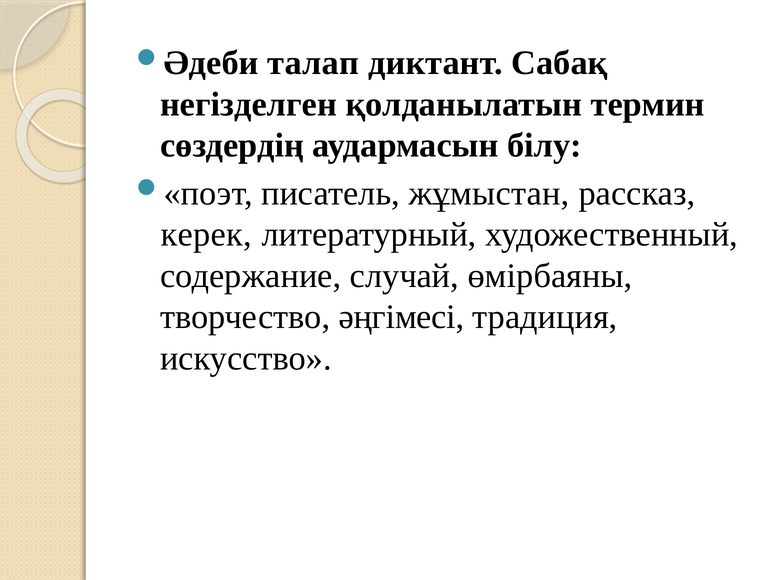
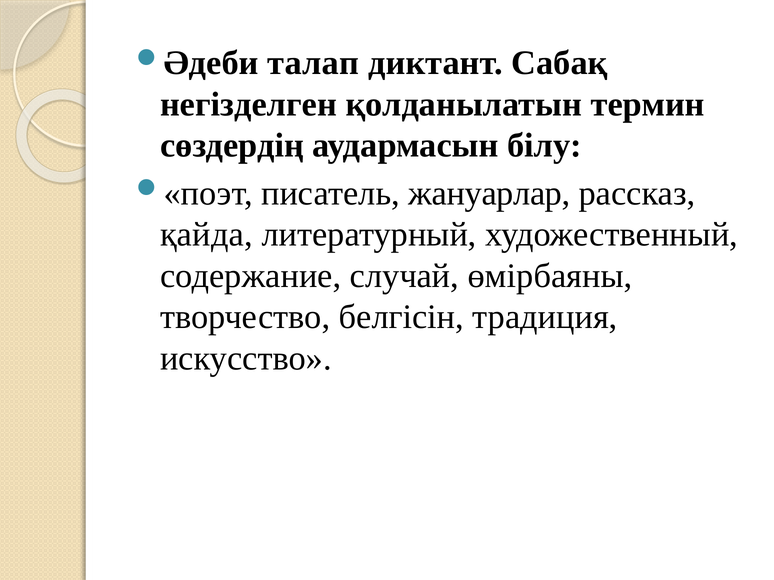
жұмыстан: жұмыстан -> жануарлар
керек: керек -> қайда
әңгімесі: әңгімесі -> белгісін
